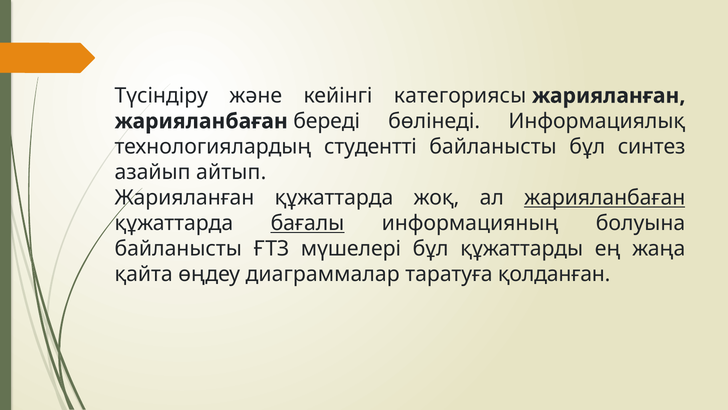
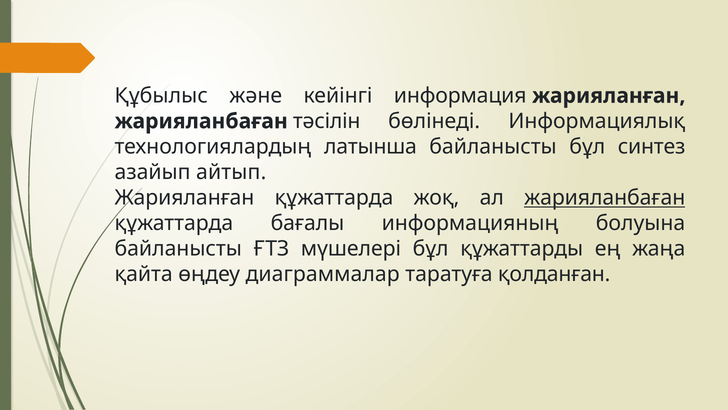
Түсіндіру: Түсіндіру -> Құбылыс
категориясы: категориясы -> информация
береді: береді -> тәсілін
студентті: студентті -> латынша
бағалы underline: present -> none
